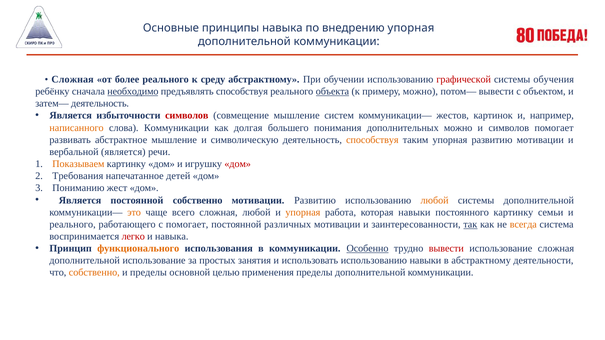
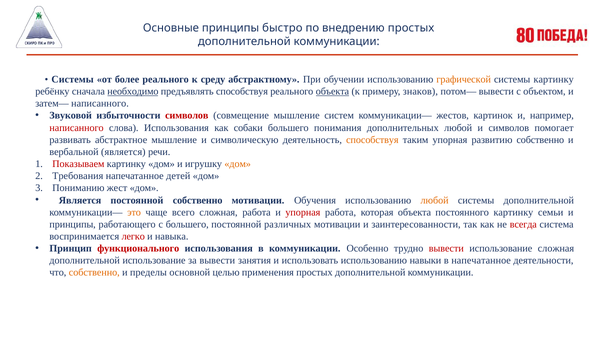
принципы навыка: навыка -> быстро
внедрению упорная: упорная -> простых
Сложная at (73, 79): Сложная -> Системы
графической colour: red -> orange
системы обучения: обучения -> картинку
примеру можно: можно -> знаков
затем— деятельность: деятельность -> написанного
Является at (71, 116): Является -> Звуковой
написанного at (77, 128) colour: orange -> red
слова Коммуникации: Коммуникации -> Использования
долгая: долгая -> собаки
дополнительных можно: можно -> любой
развитию мотивации: мотивации -> собственно
Показываем colour: orange -> red
дом at (238, 164) colour: red -> orange
мотивации Развитию: Развитию -> Обучения
сложная любой: любой -> работа
упорная at (303, 212) colour: orange -> red
которая навыки: навыки -> объекта
реального at (73, 225): реального -> принципы
с помогает: помогает -> большего
так underline: present -> none
всегда colour: orange -> red
функционального colour: orange -> red
Особенно underline: present -> none
за простых: простых -> вывести
в абстрактному: абстрактному -> напечатанное
применения пределы: пределы -> простых
